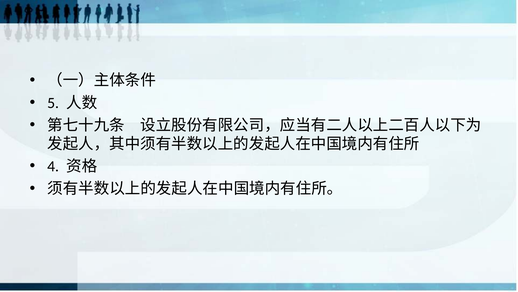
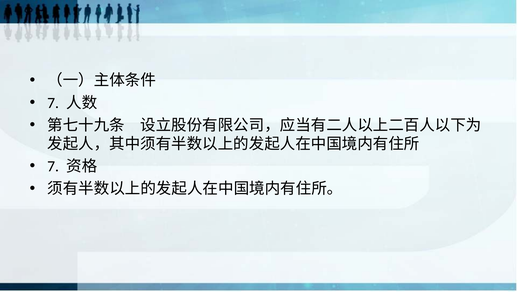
5 at (53, 103): 5 -> 7
4 at (53, 166): 4 -> 7
